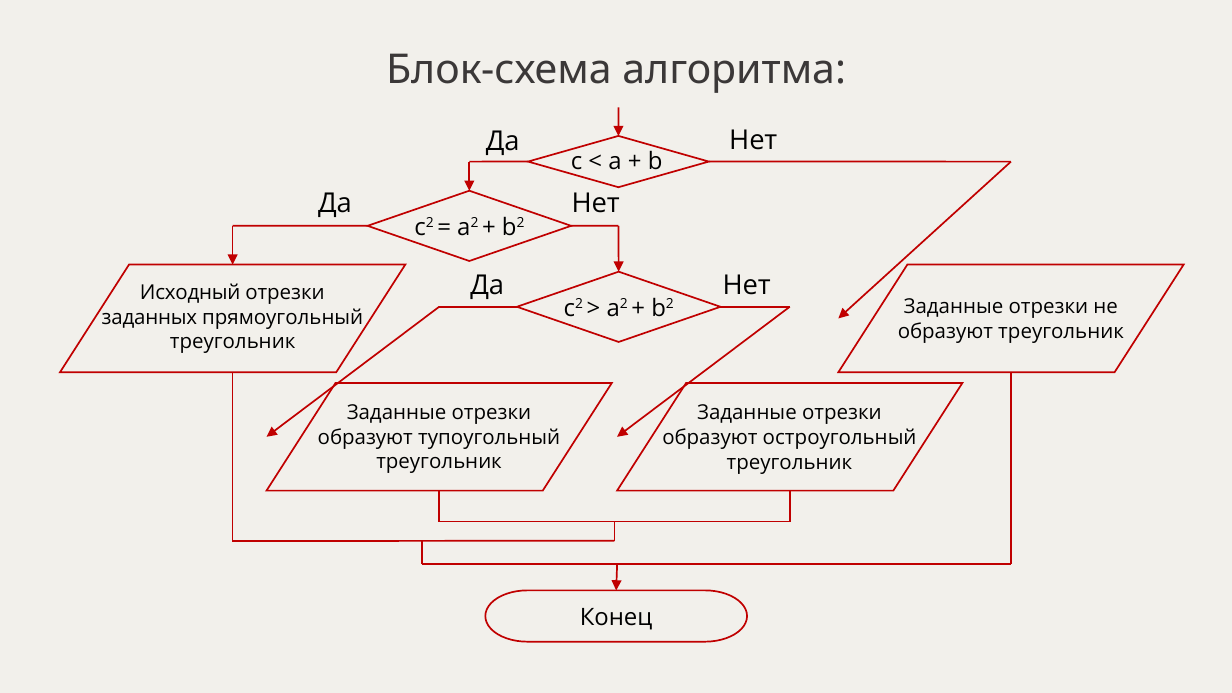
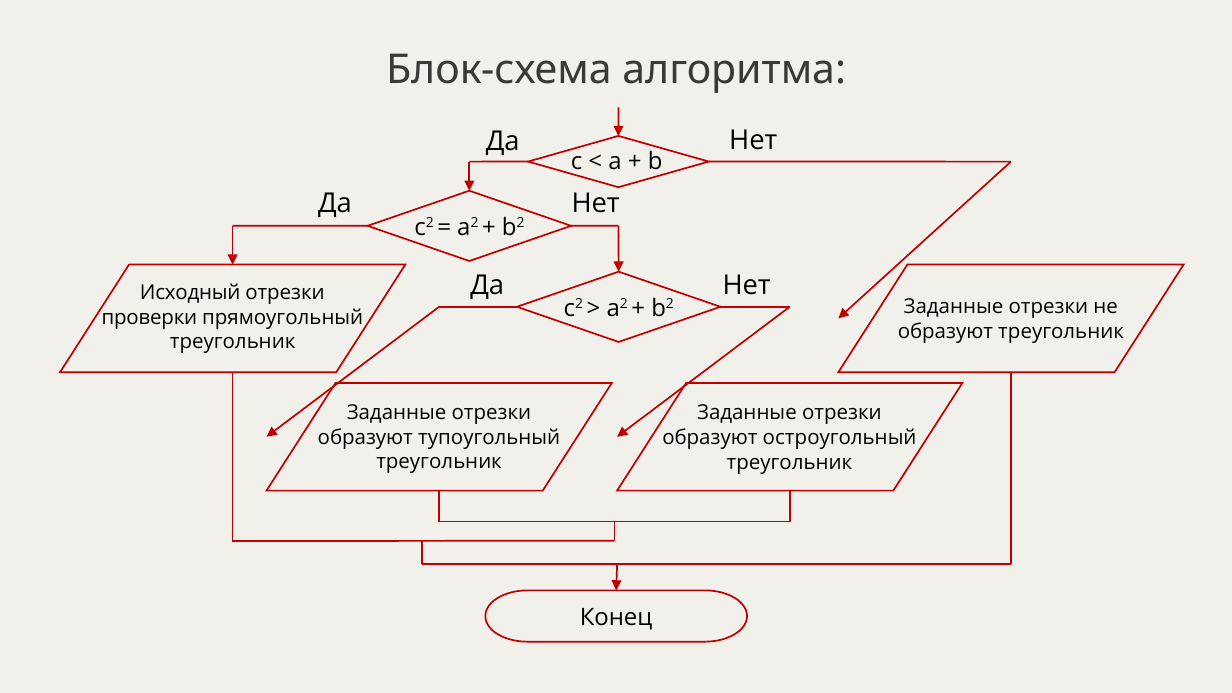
заданных: заданных -> проверки
